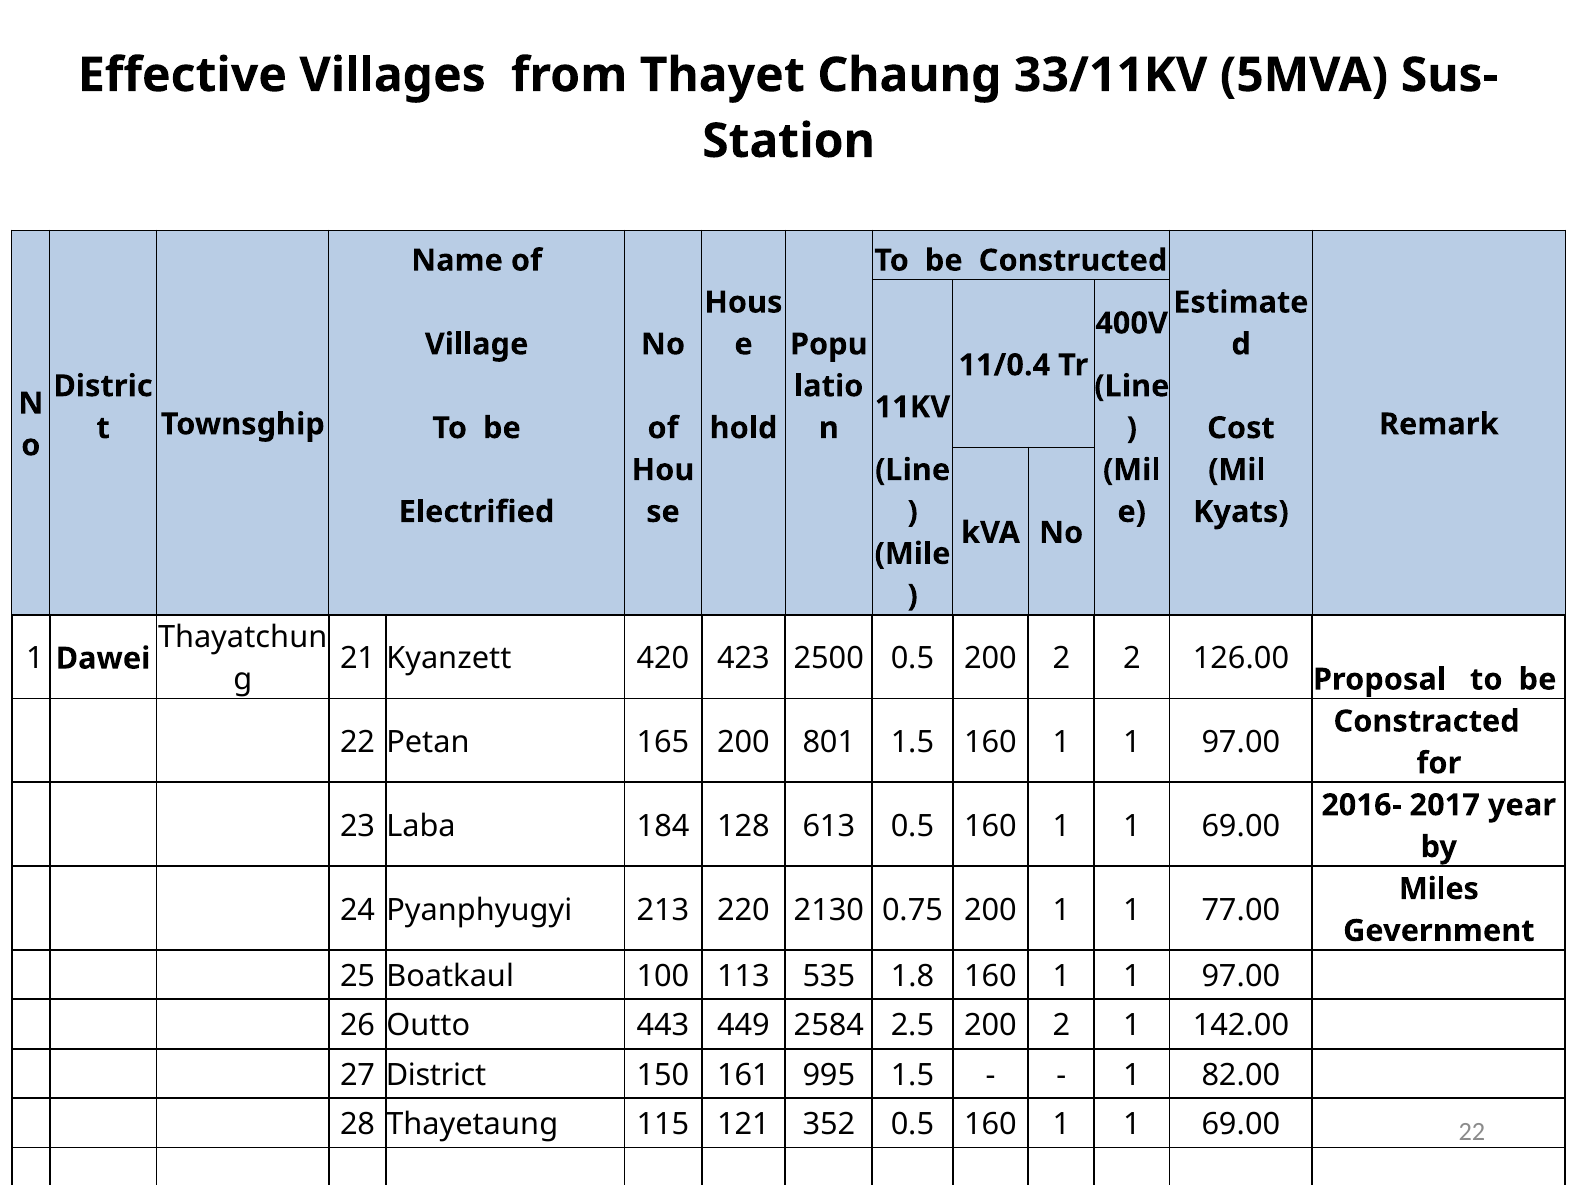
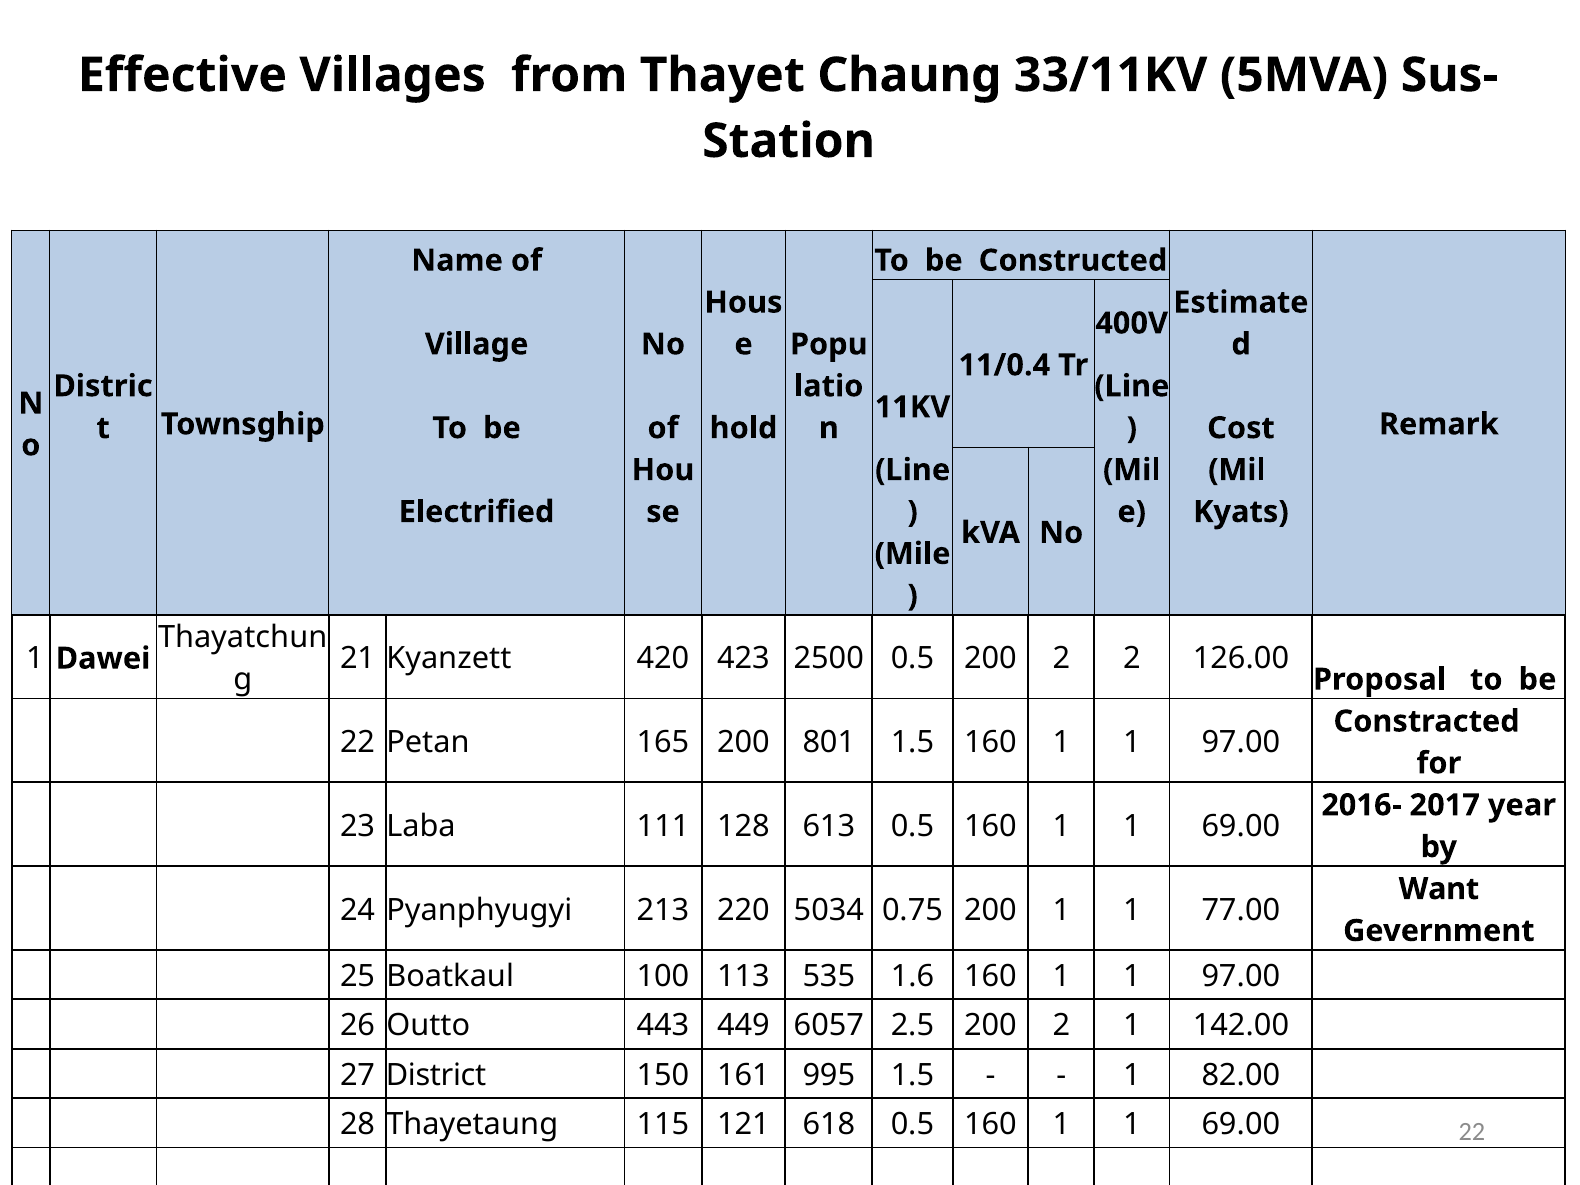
184: 184 -> 111
Miles: Miles -> Want
2130: 2130 -> 5034
1.8: 1.8 -> 1.6
2584: 2584 -> 6057
352: 352 -> 618
